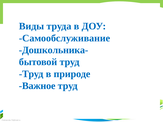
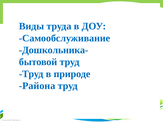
Важное: Важное -> Района
